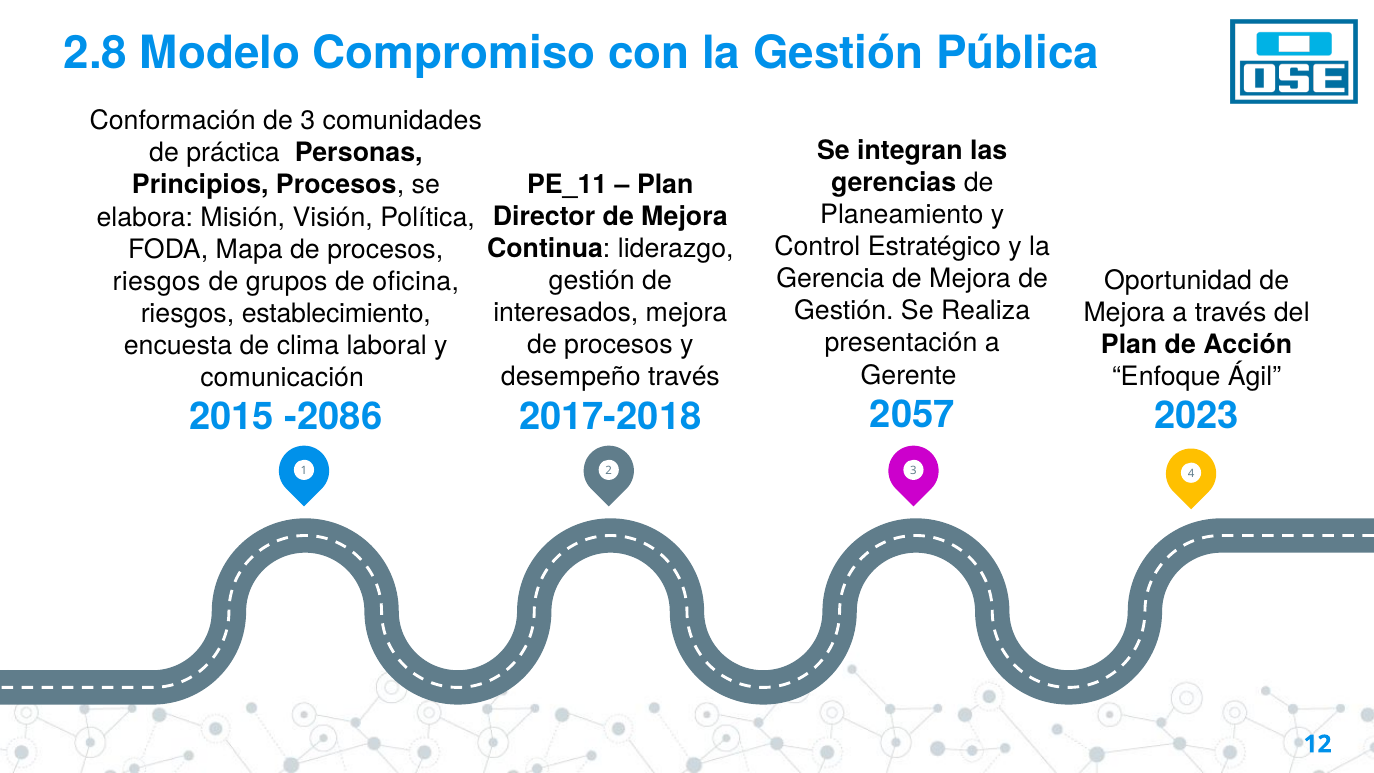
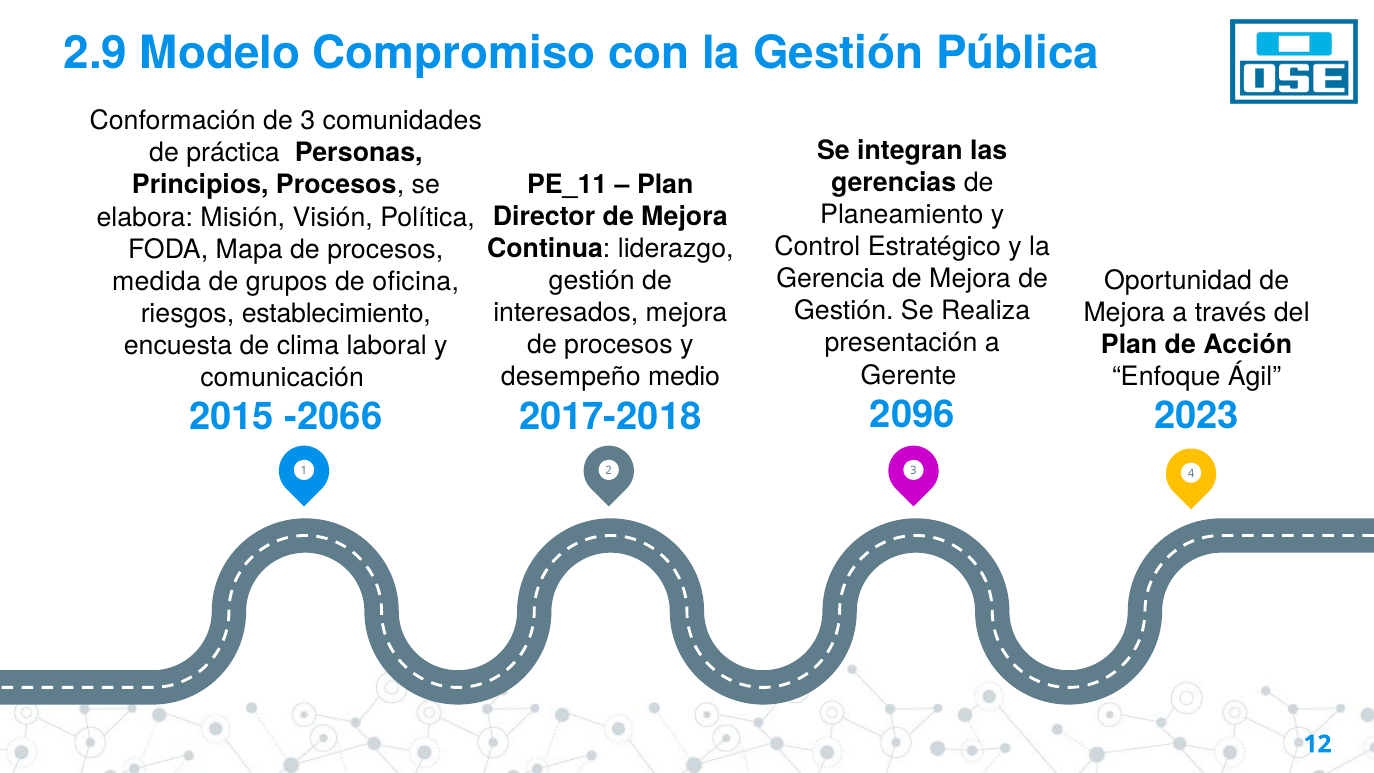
2.8: 2.8 -> 2.9
riesgos at (157, 281): riesgos -> medida
desempeño través: través -> medio
2057: 2057 -> 2096
-2086: -2086 -> -2066
